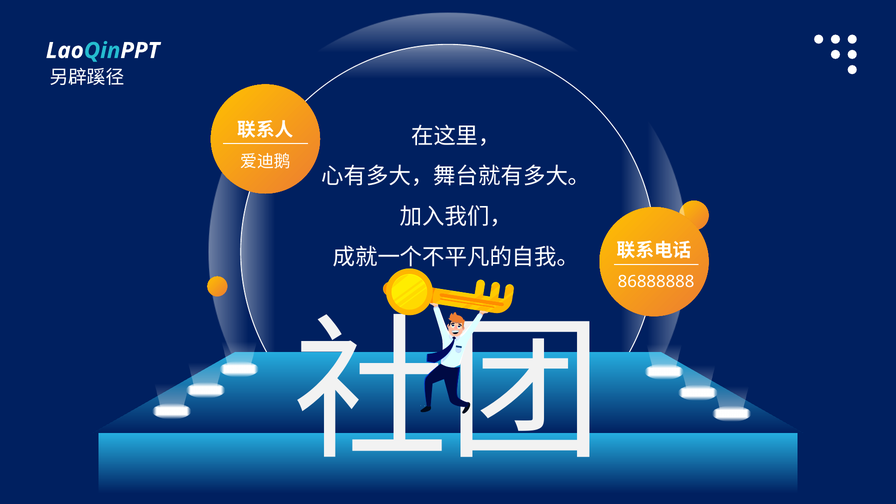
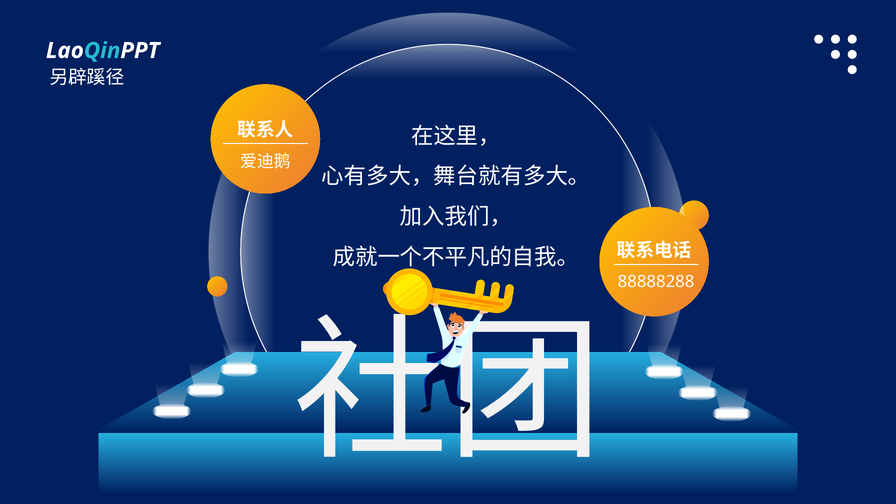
86888888: 86888888 -> 88888288
